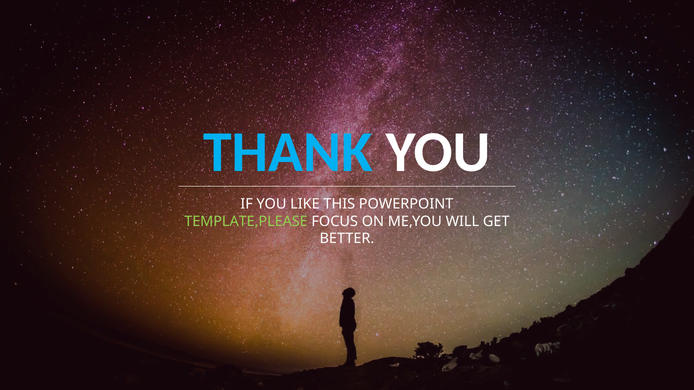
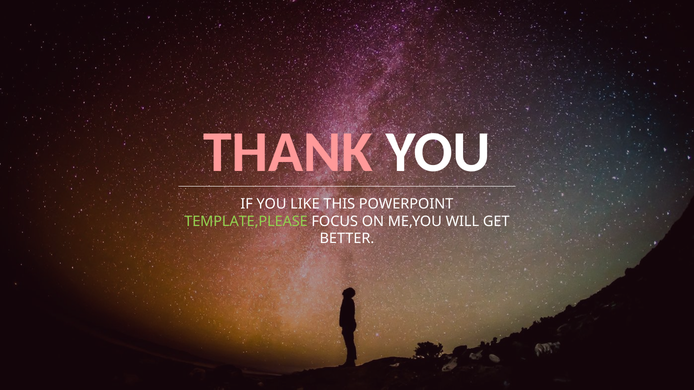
THANK colour: light blue -> pink
